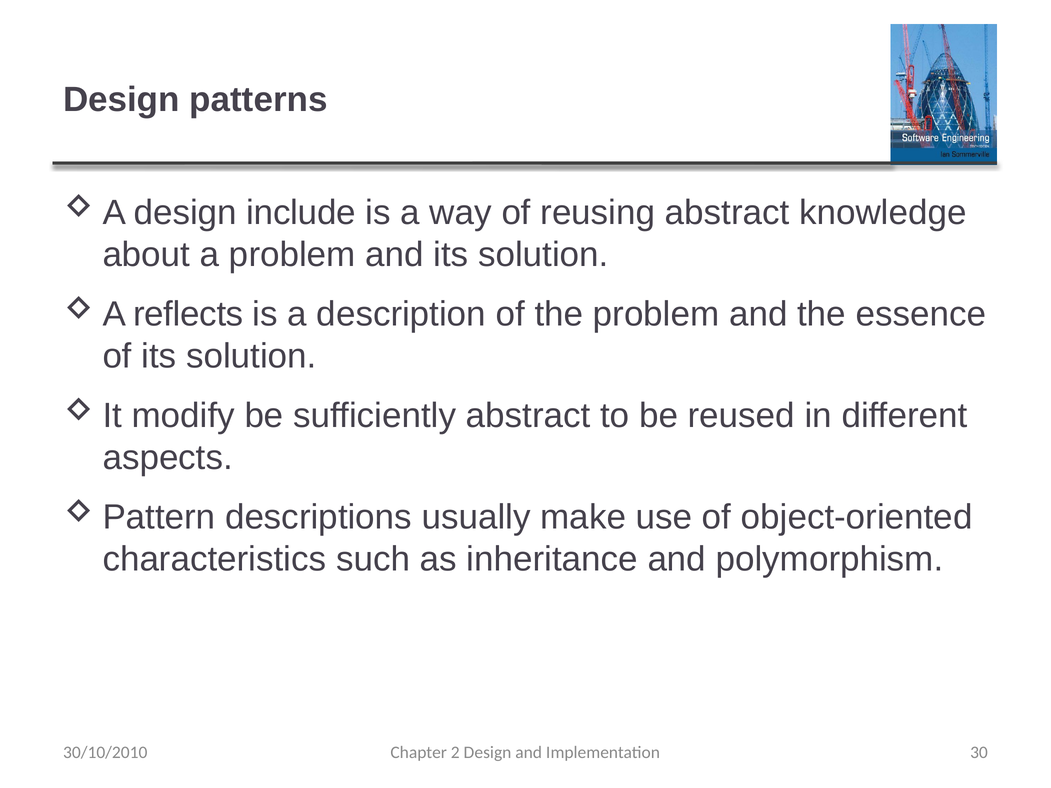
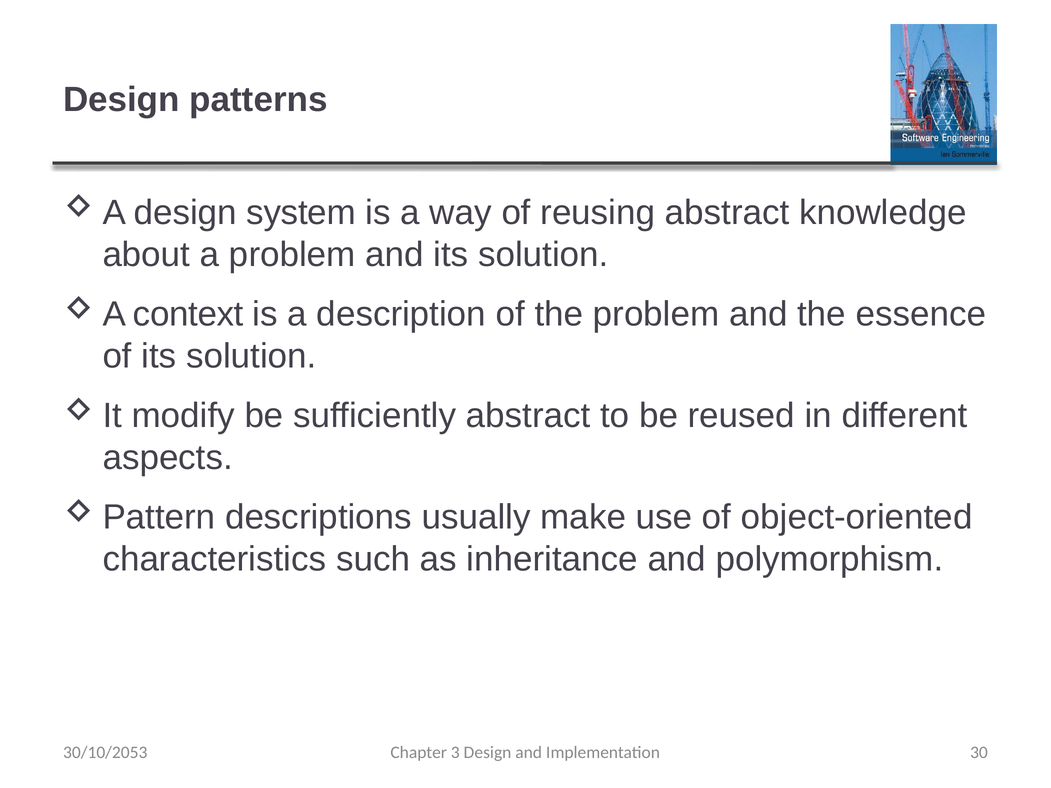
include: include -> system
reflects: reflects -> context
2: 2 -> 3
30/10/2010: 30/10/2010 -> 30/10/2053
